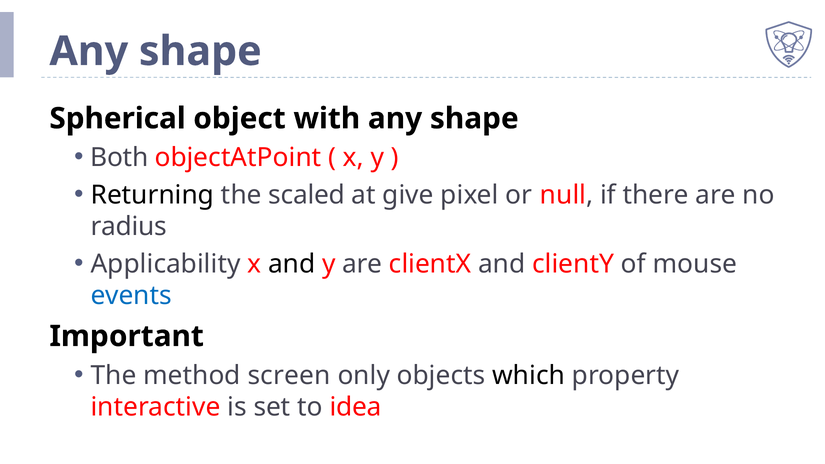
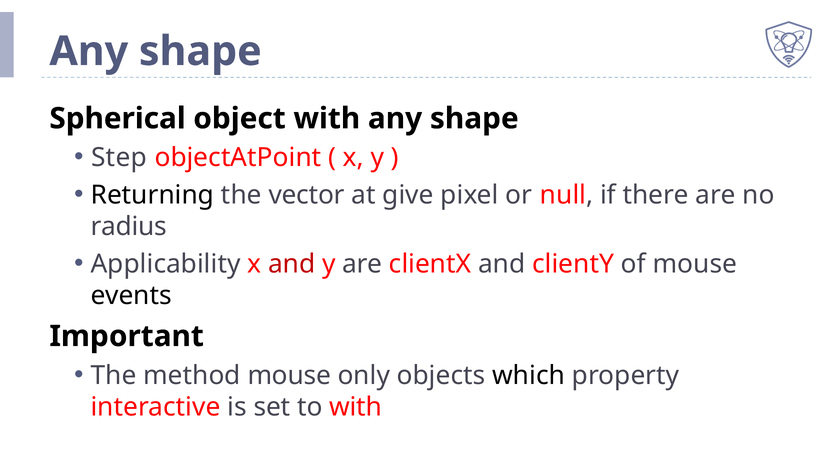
Both: Both -> Step
scaled: scaled -> vector
and at (292, 264) colour: black -> red
events colour: blue -> black
method screen: screen -> mouse
to idea: idea -> with
